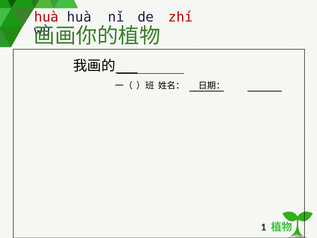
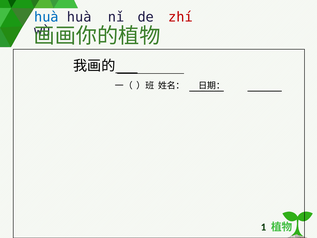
huà at (46, 17) colour: red -> blue
